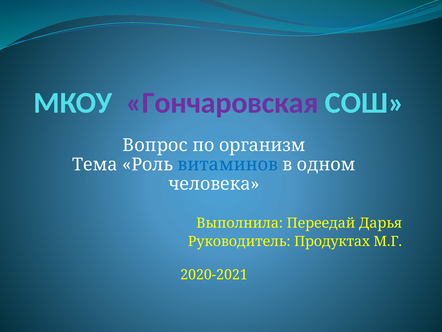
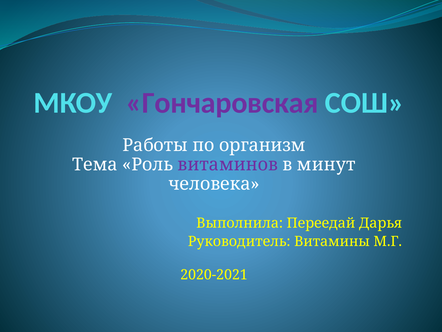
Вопрос: Вопрос -> Работы
витаминов colour: blue -> purple
одном: одном -> минут
Продуктах: Продуктах -> Витамины
